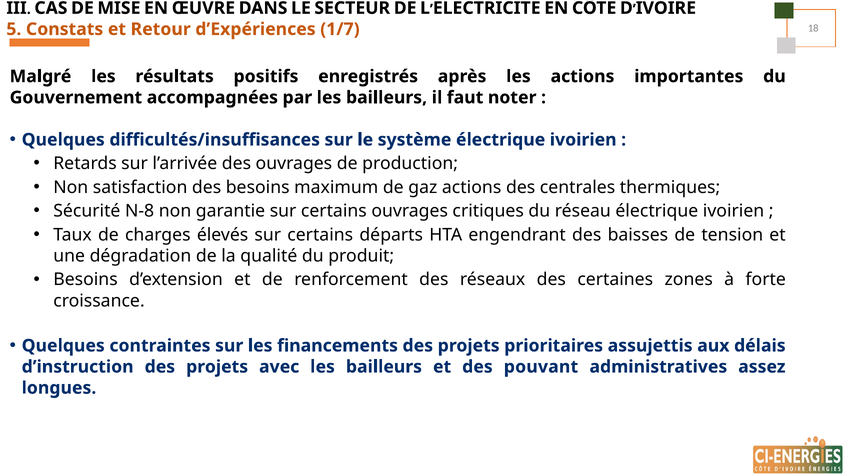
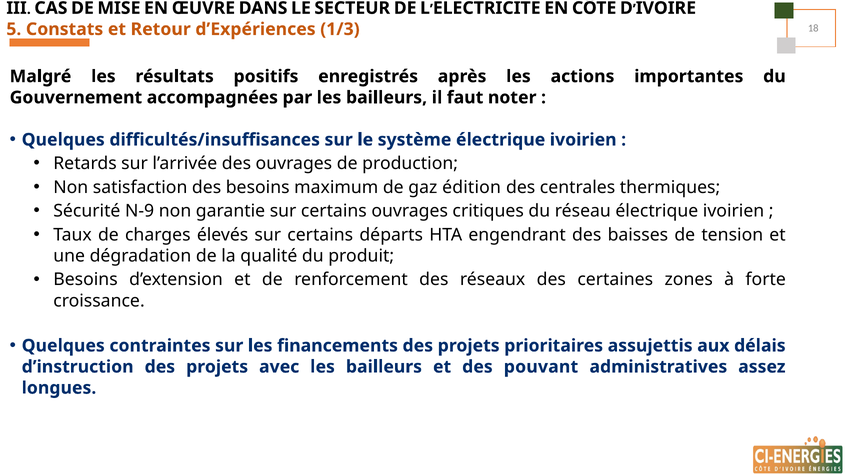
1/7: 1/7 -> 1/3
gaz actions: actions -> édition
N-8: N-8 -> N-9
